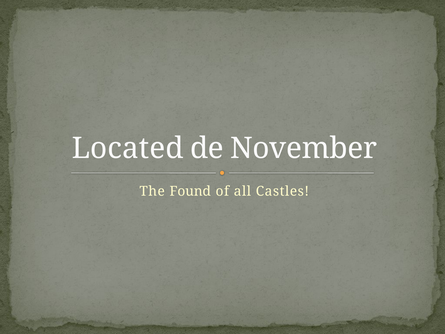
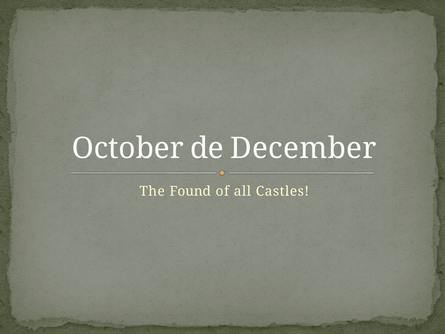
Located: Located -> October
November: November -> December
